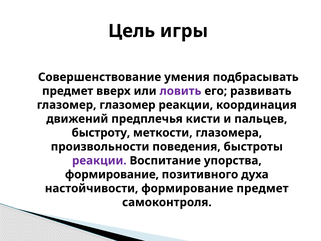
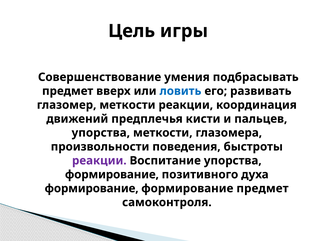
ловить colour: purple -> blue
глазомер глазомер: глазомер -> меткости
быстроту at (101, 133): быстроту -> упорства
настойчивости at (92, 188): настойчивости -> формирование
